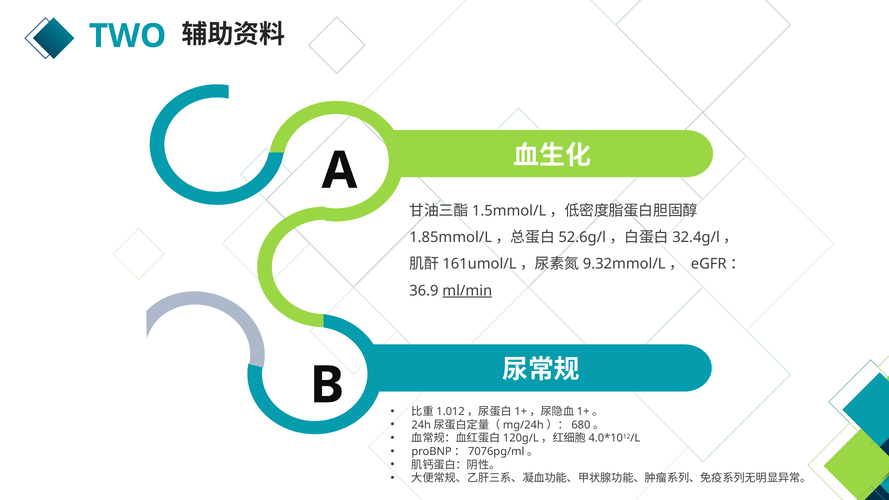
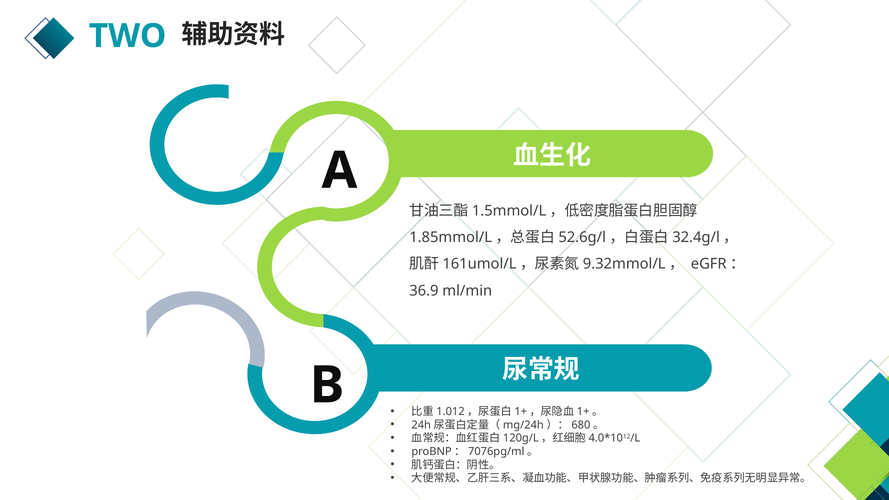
ml/min underline: present -> none
